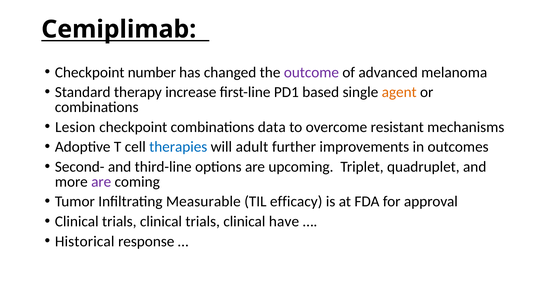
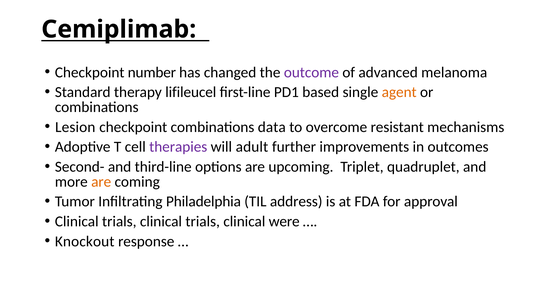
increase: increase -> lifileucel
therapies colour: blue -> purple
are at (101, 182) colour: purple -> orange
Measurable: Measurable -> Philadelphia
efficacy: efficacy -> address
have: have -> were
Historical: Historical -> Knockout
